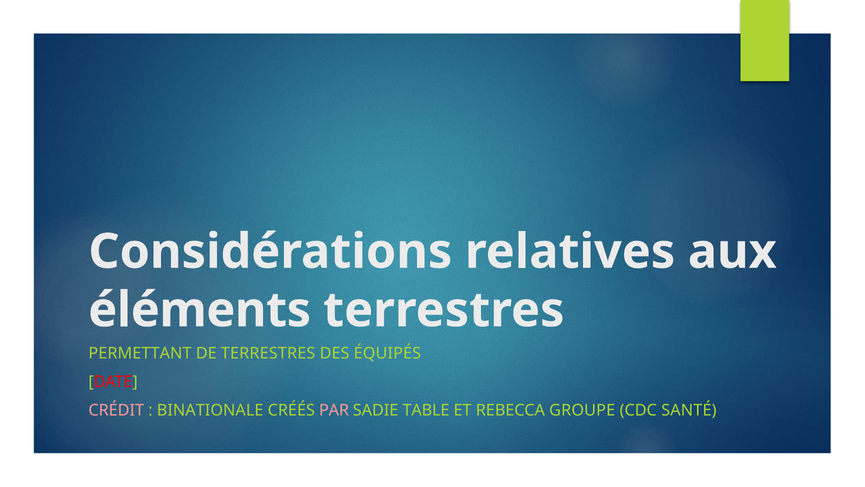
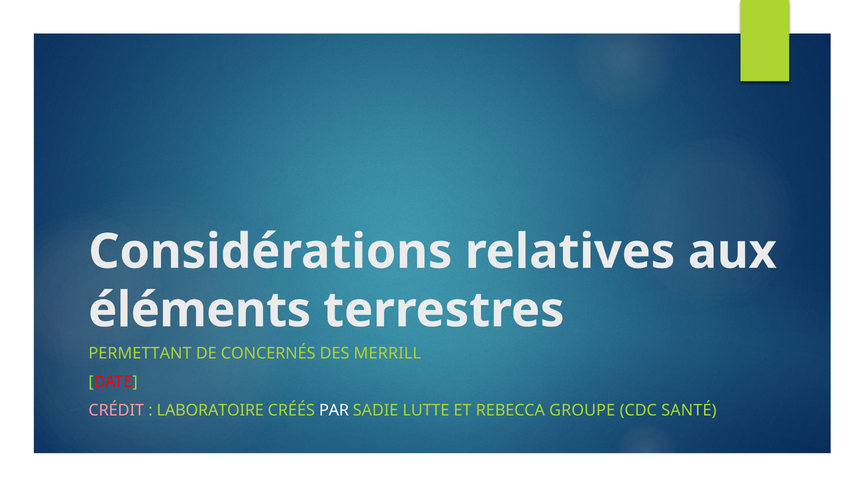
DE TERRESTRES: TERRESTRES -> CONCERNÉS
ÉQUIPÉS: ÉQUIPÉS -> MERRILL
BINATIONALE: BINATIONALE -> LABORATOIRE
PAR colour: pink -> white
TABLE: TABLE -> LUTTE
